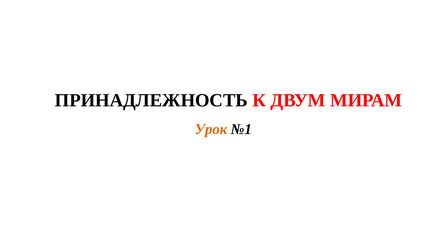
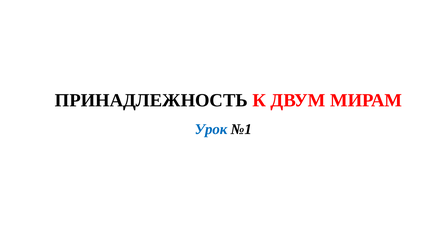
Урок colour: orange -> blue
